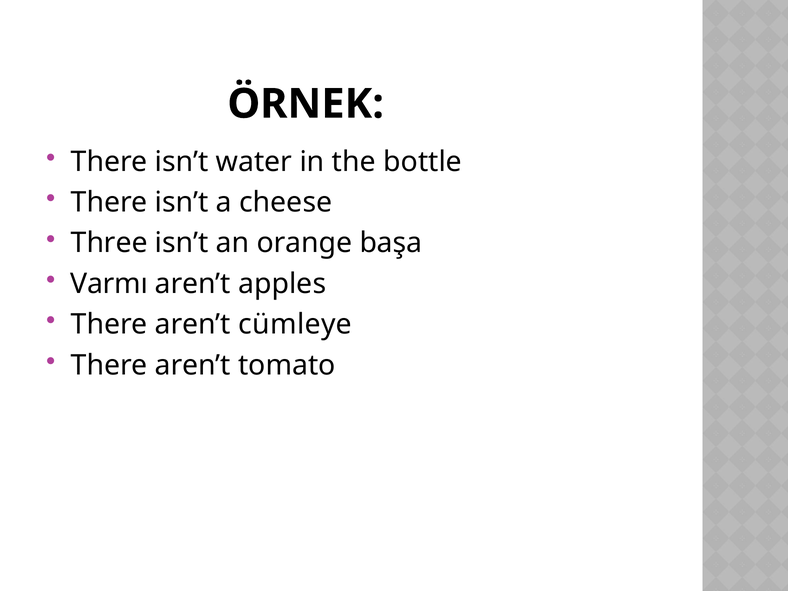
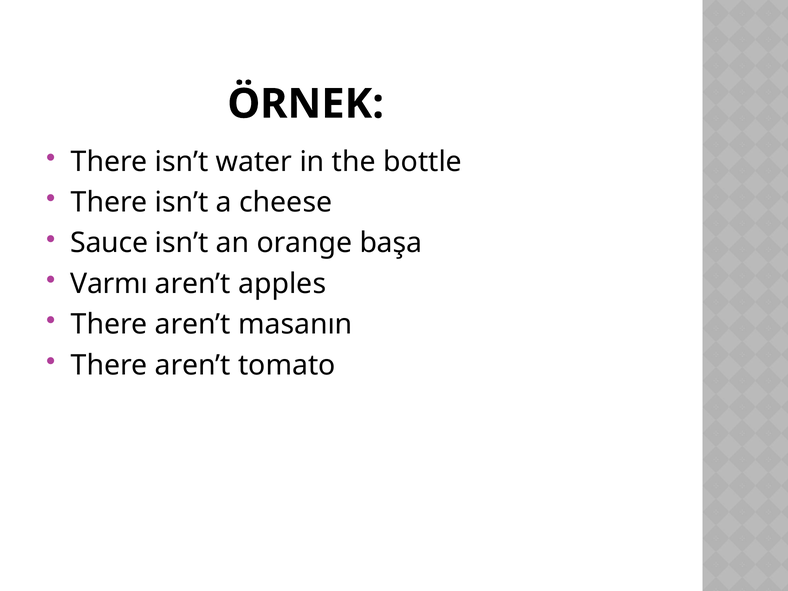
Three: Three -> Sauce
cümleye: cümleye -> masanın
